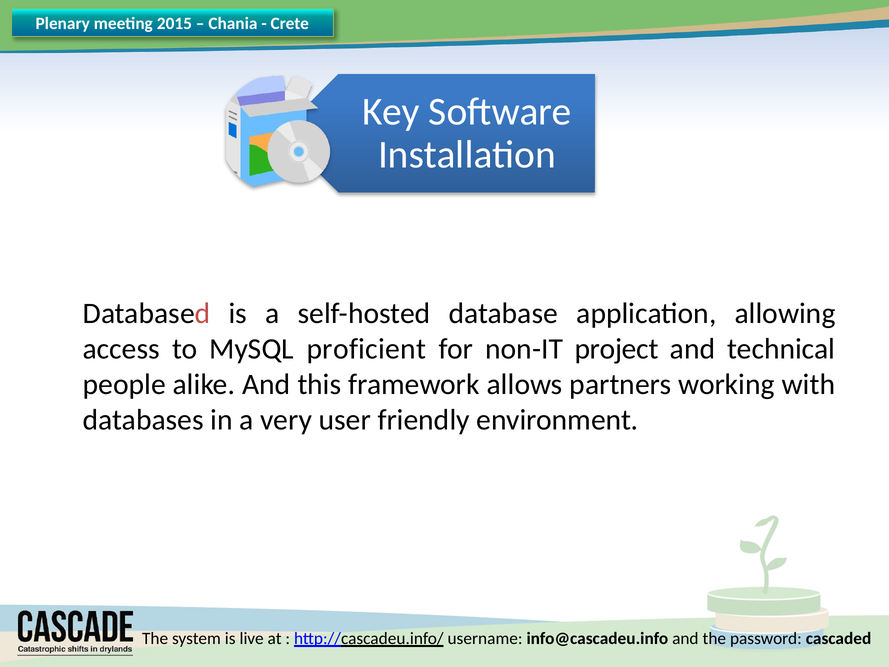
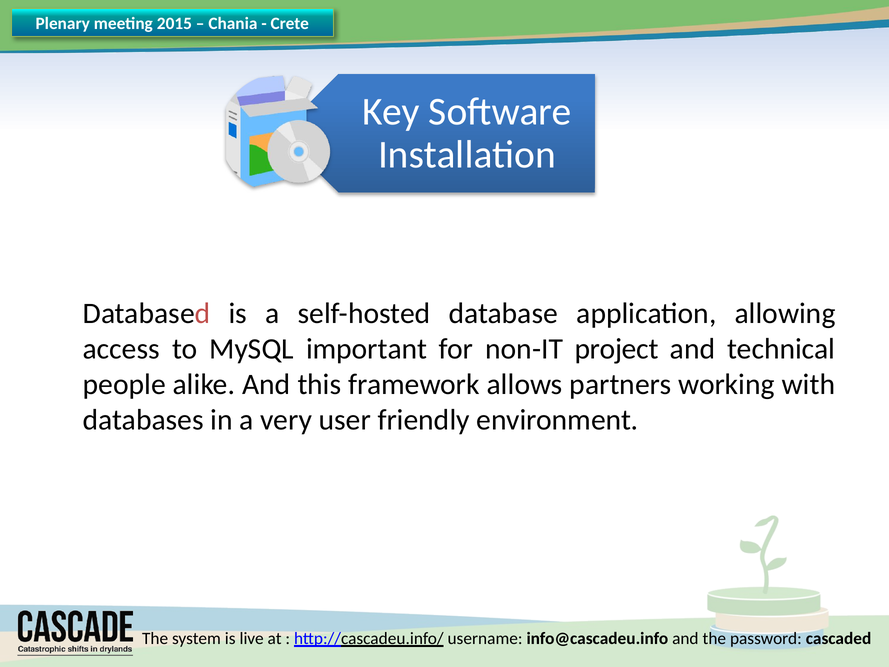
proficient: proficient -> important
